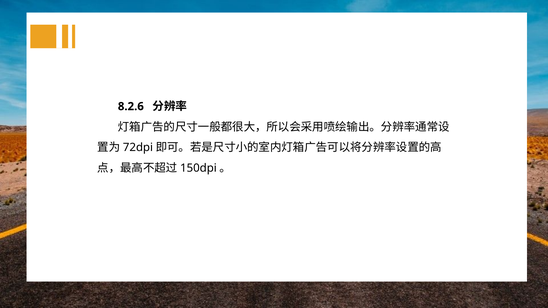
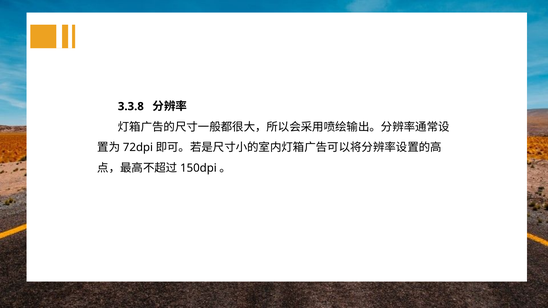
8.2.6: 8.2.6 -> 3.3.8
